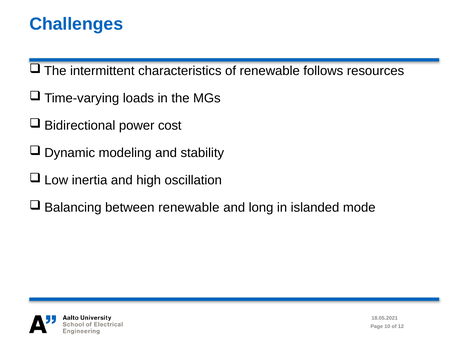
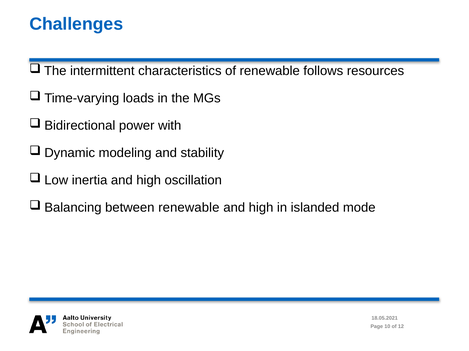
cost: cost -> with
long at (261, 208): long -> high
